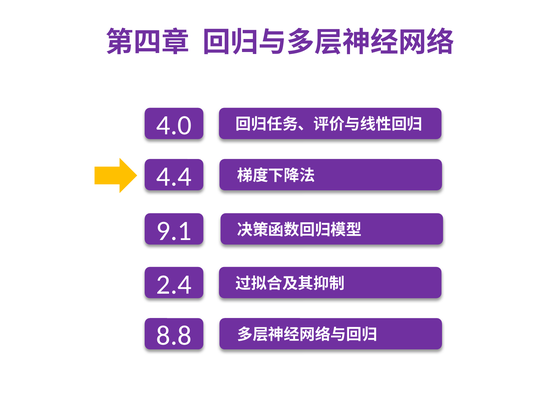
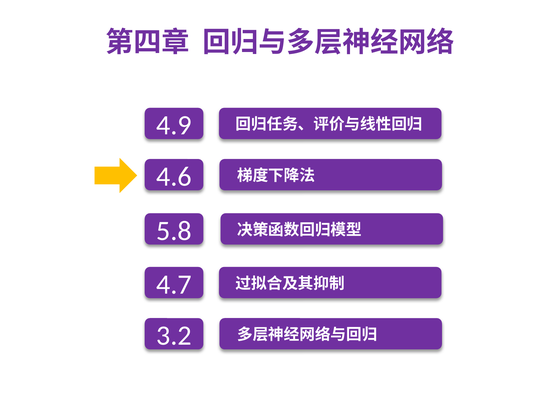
4.0: 4.0 -> 4.9
4.4: 4.4 -> 4.6
9.1: 9.1 -> 5.8
2.4: 2.4 -> 4.7
8.8: 8.8 -> 3.2
